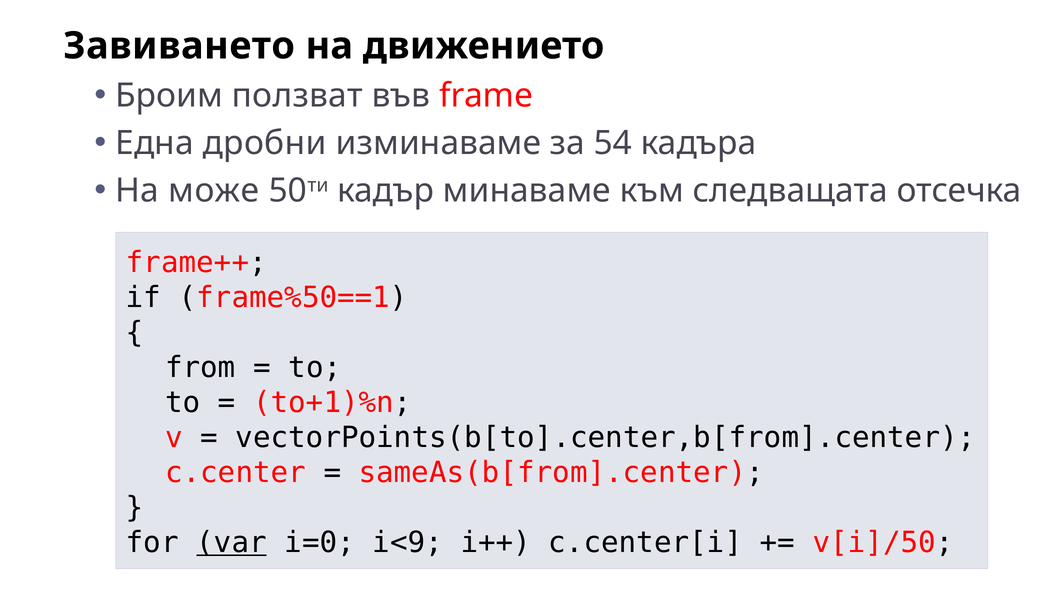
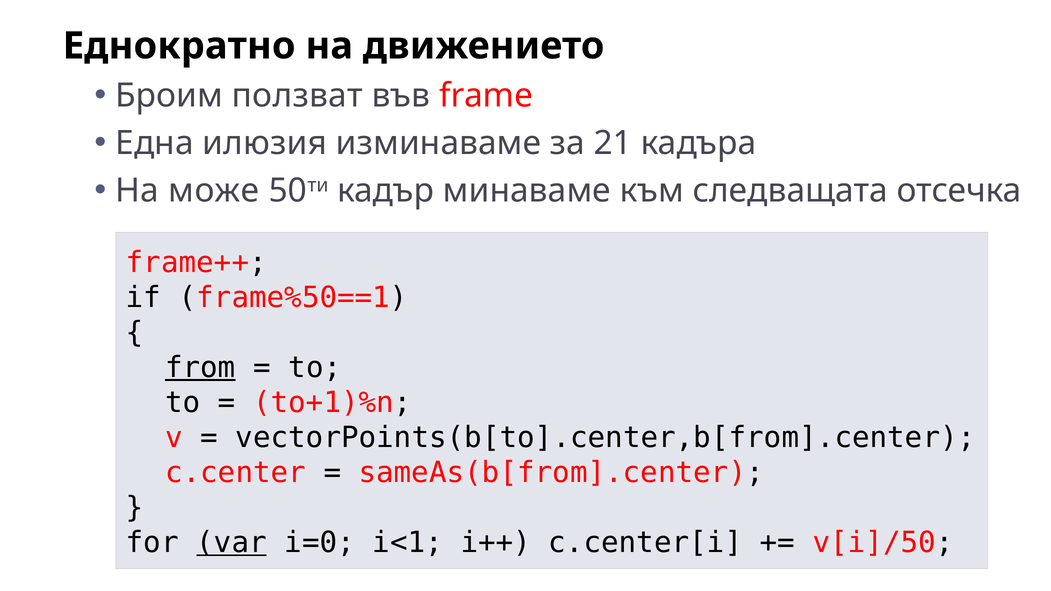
Завиването: Завиването -> Еднократно
дробни: дробни -> илюзия
54: 54 -> 21
from underline: none -> present
i<9: i<9 -> i<1
